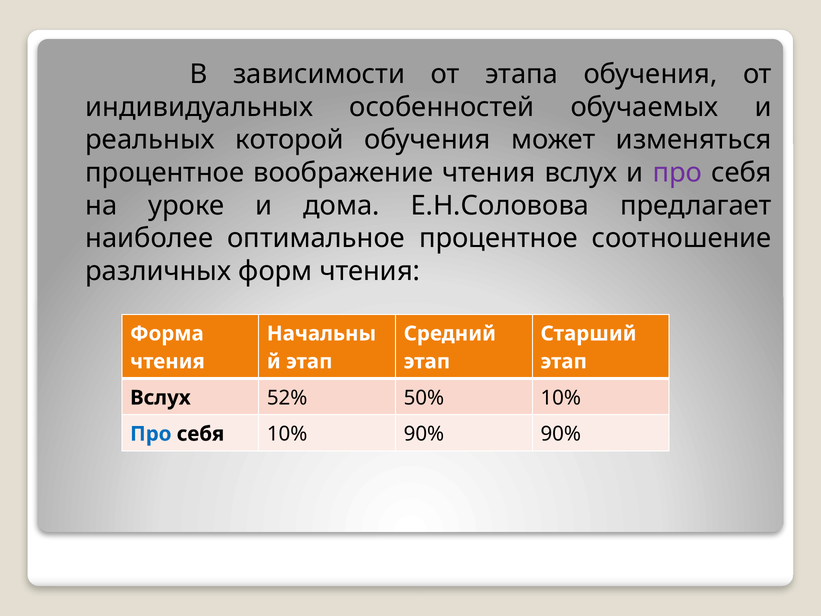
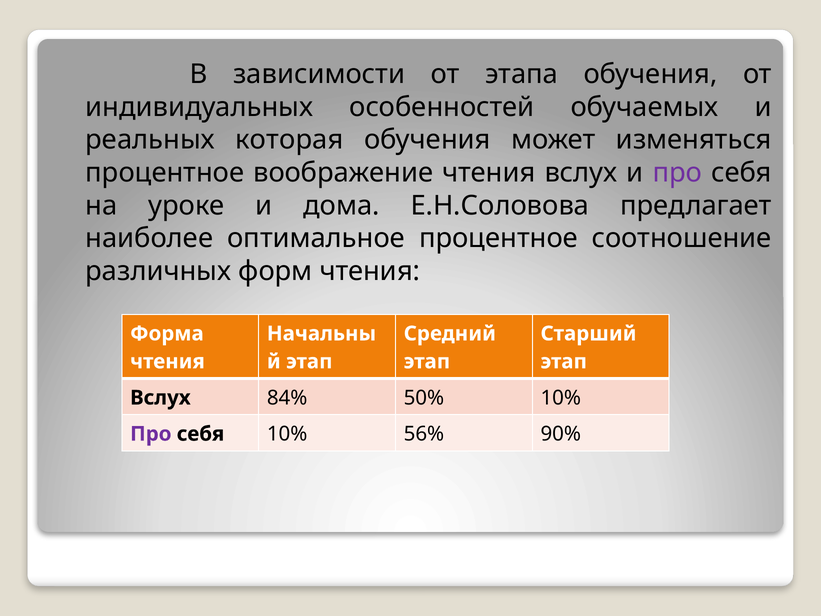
которой: которой -> которая
52%: 52% -> 84%
Про at (151, 434) colour: blue -> purple
10% 90%: 90% -> 56%
